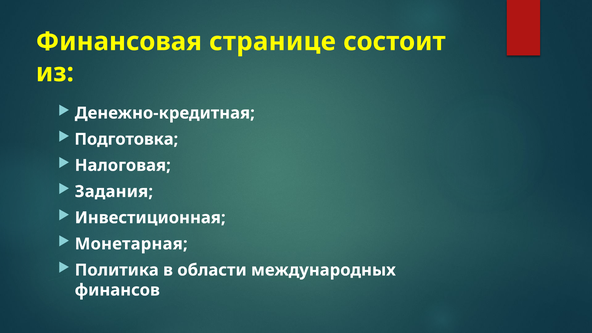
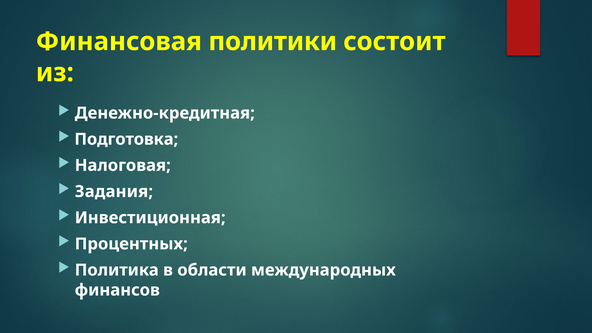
странице: странице -> политики
Монетарная: Монетарная -> Процентных
